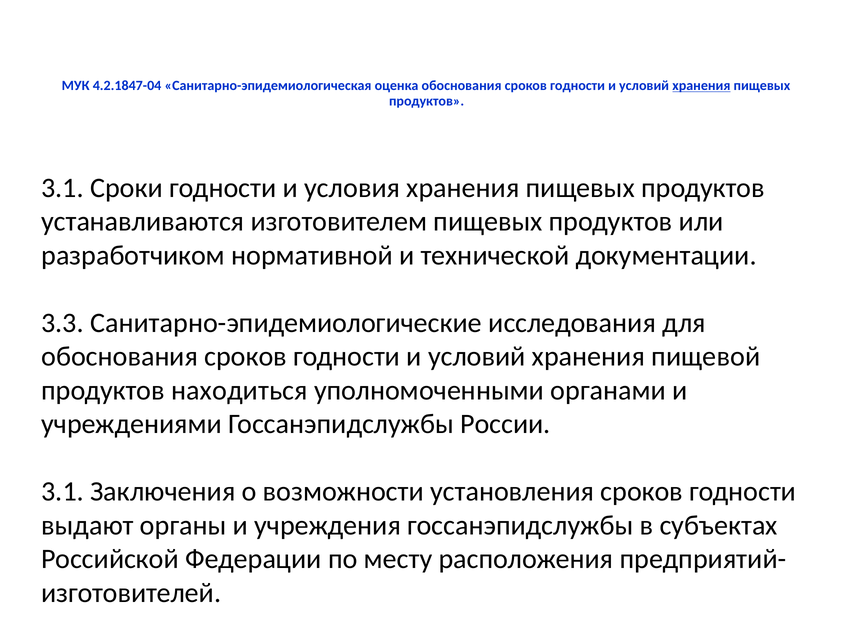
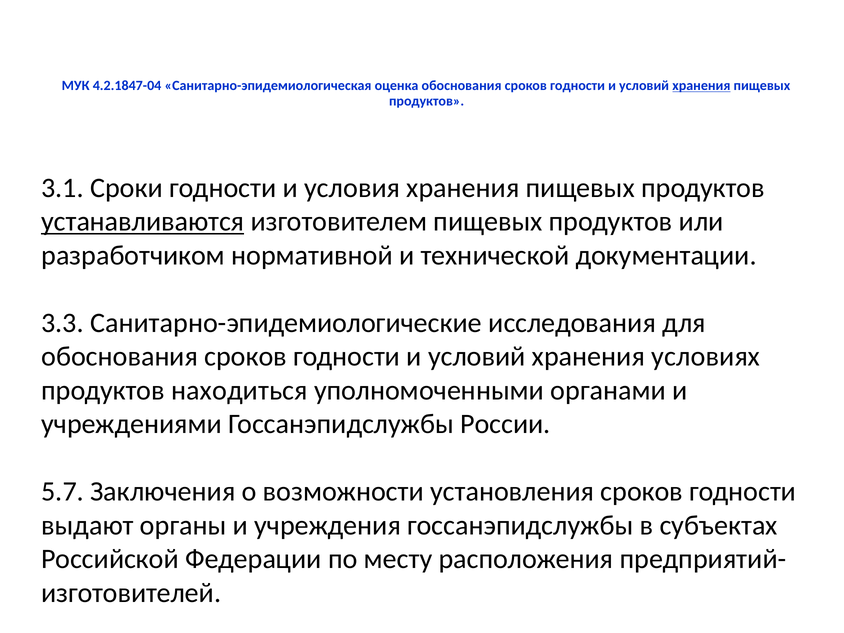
устанавливаются underline: none -> present
пищевой: пищевой -> условиях
3.1 at (63, 492): 3.1 -> 5.7
